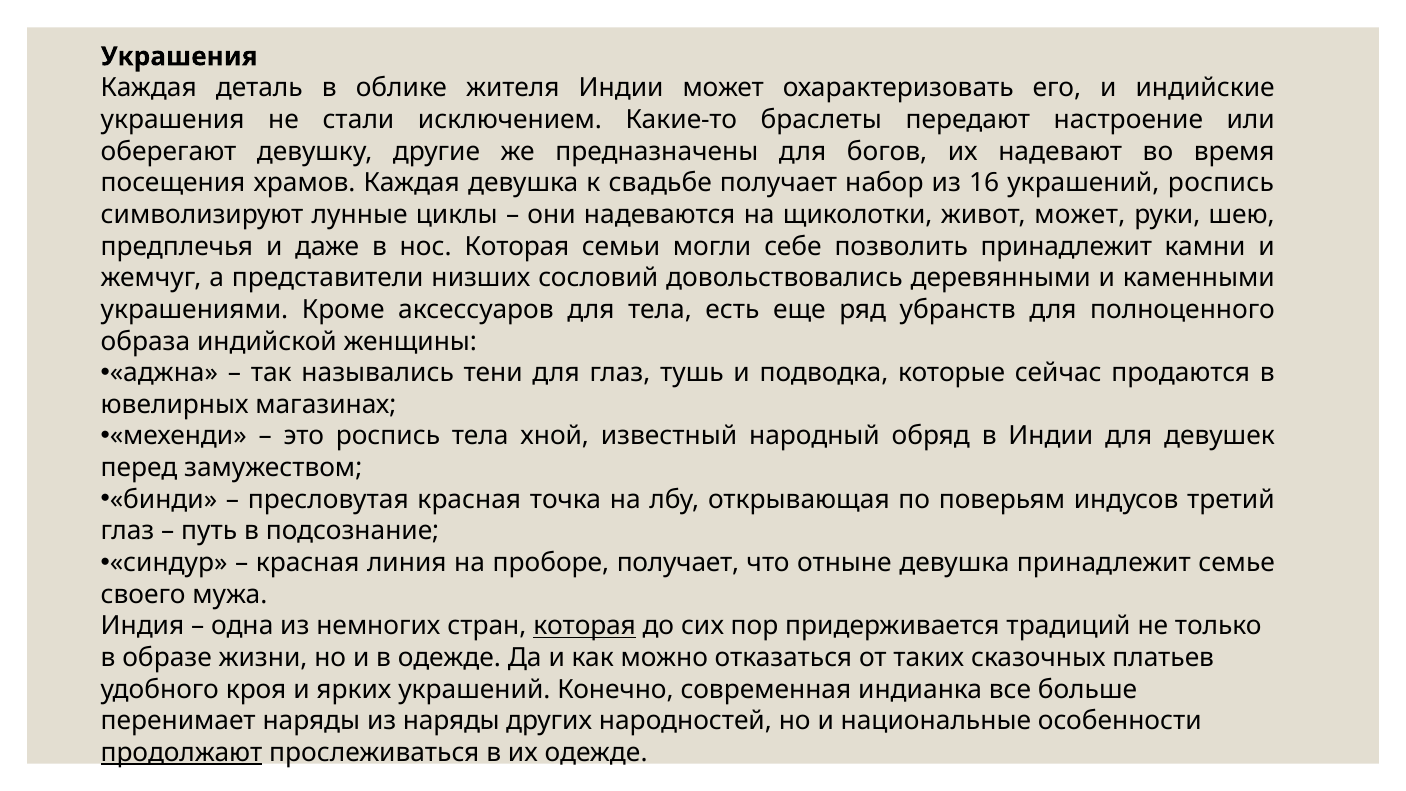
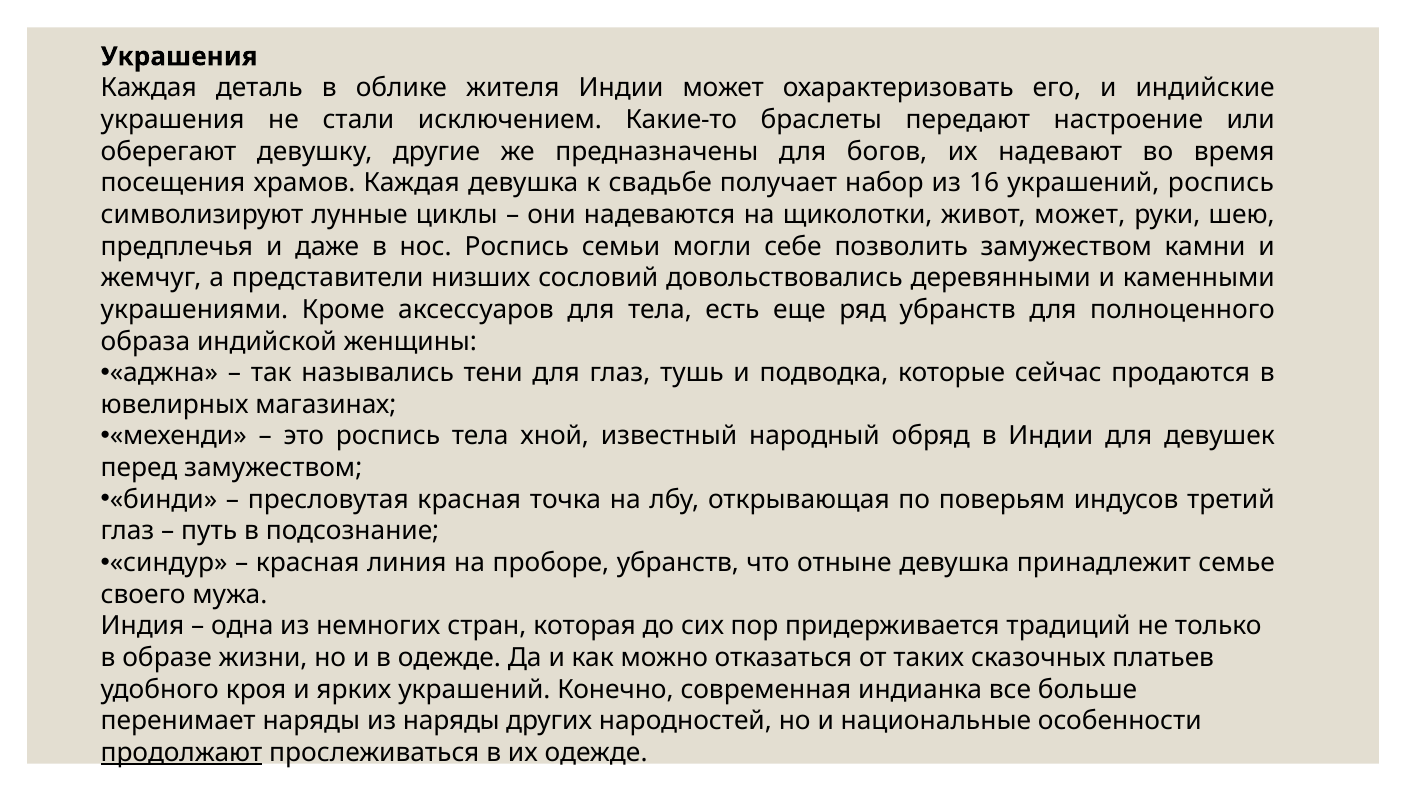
нос Которая: Которая -> Роспись
позволить принадлежит: принадлежит -> замужеством
проборе получает: получает -> убранств
которая at (585, 626) underline: present -> none
